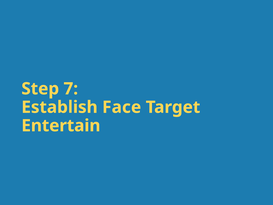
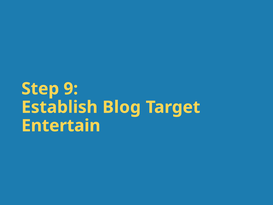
7: 7 -> 9
Face: Face -> Blog
